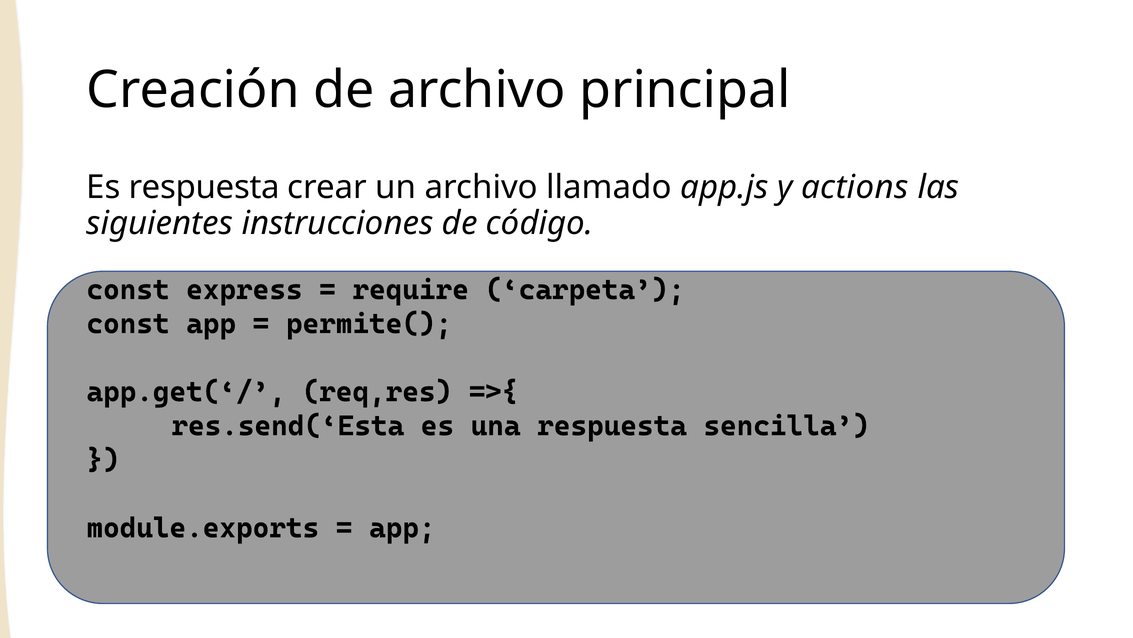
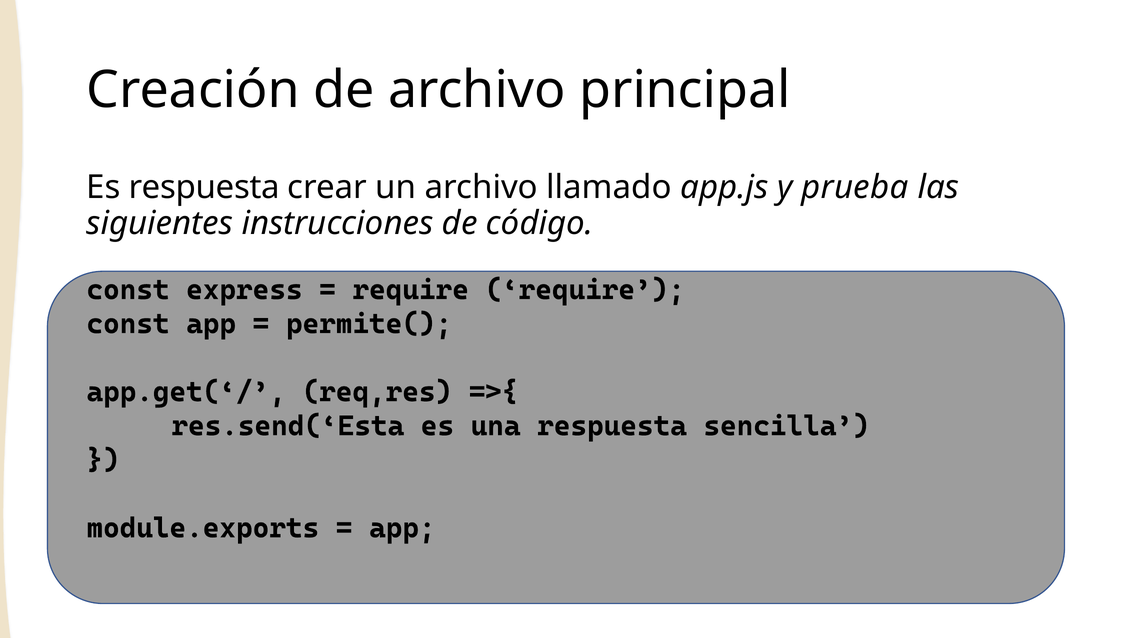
actions: actions -> prueba
require carpeta: carpeta -> require
